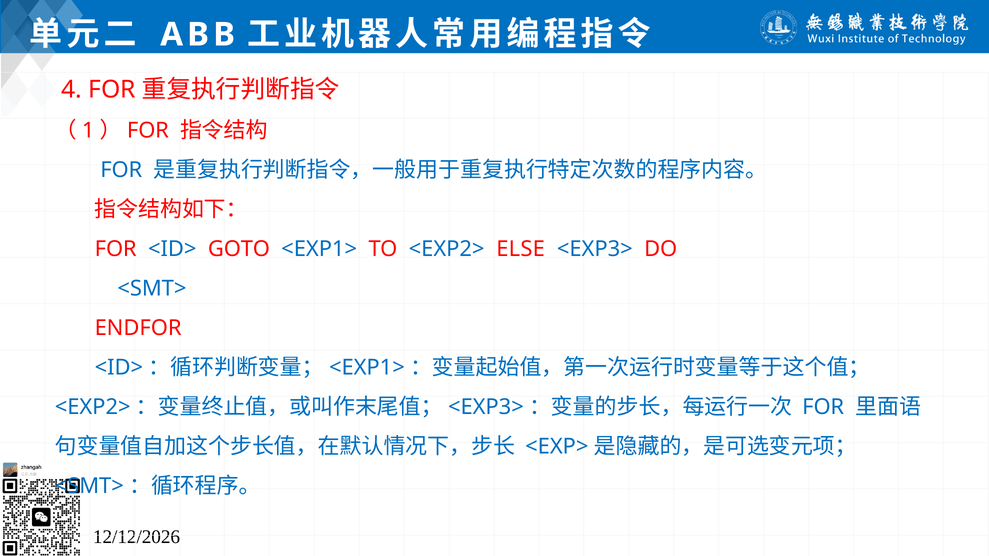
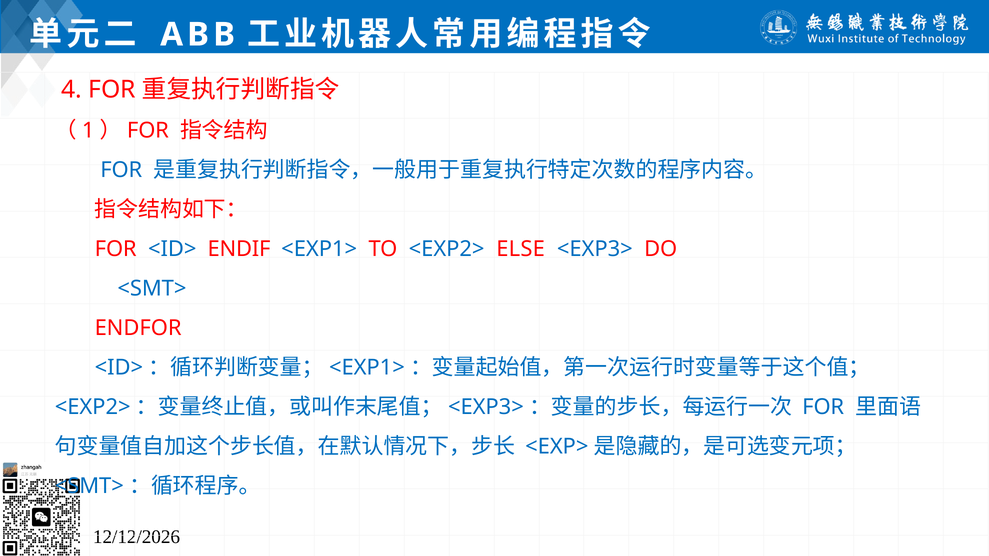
GOTO: GOTO -> ENDIF
